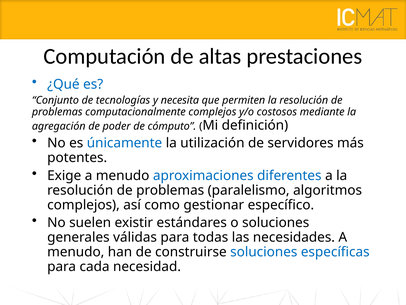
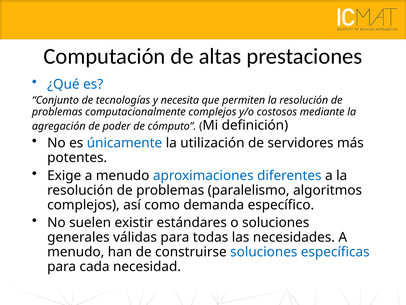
gestionar: gestionar -> demanda
